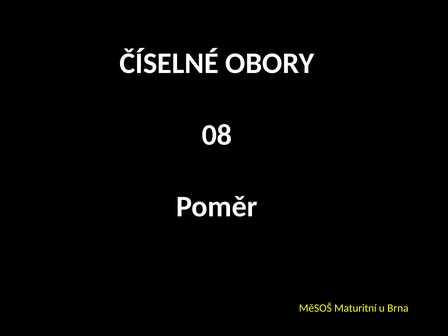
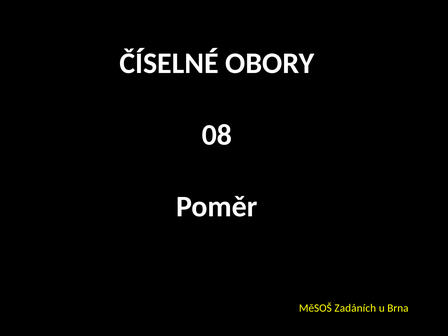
Maturitní: Maturitní -> Zadáních
